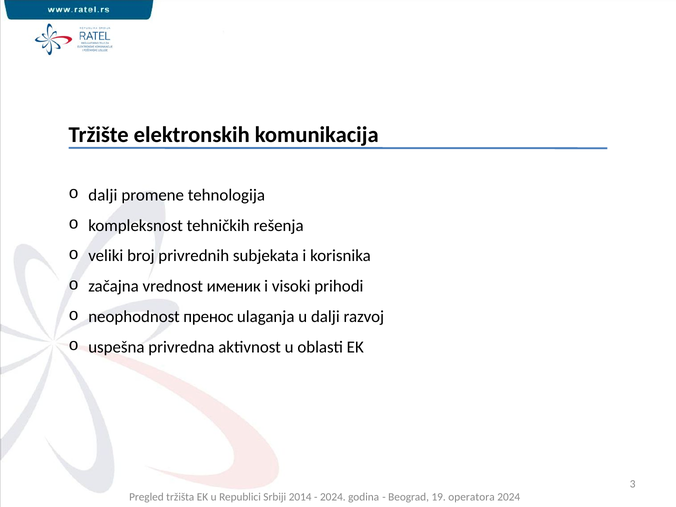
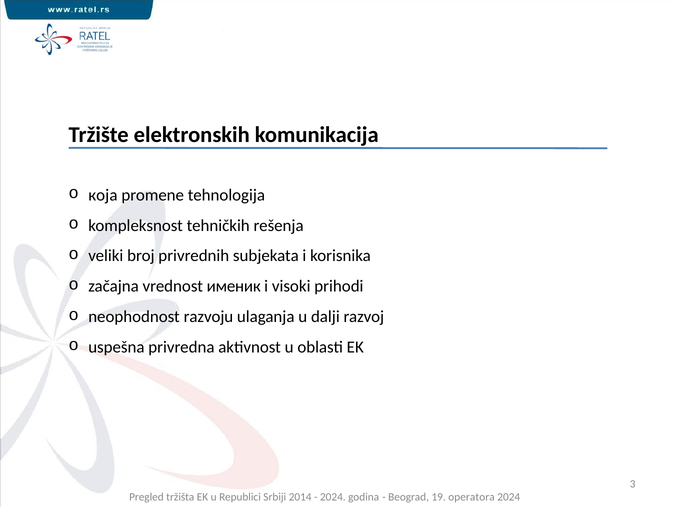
dalji at (103, 195): dalji -> која
пренос: пренос -> razvoju
